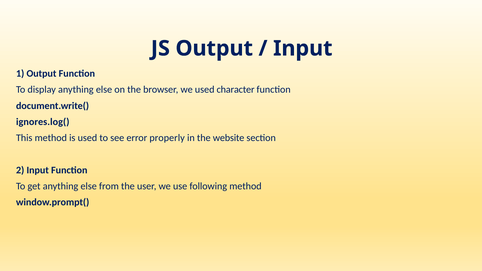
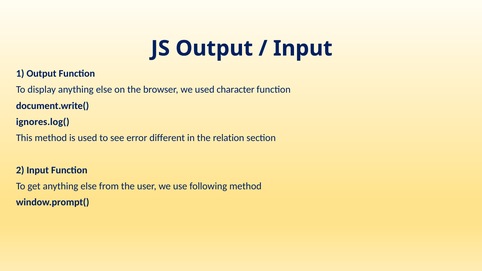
properly: properly -> different
website: website -> relation
